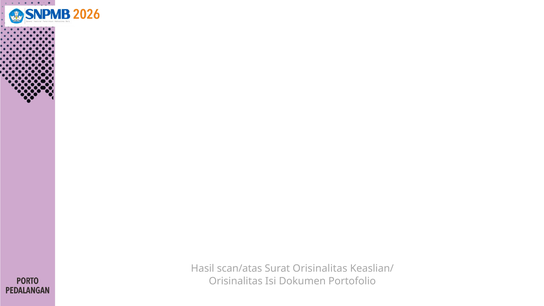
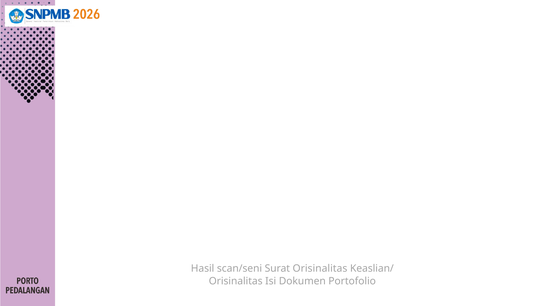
scan/atas: scan/atas -> scan/seni
